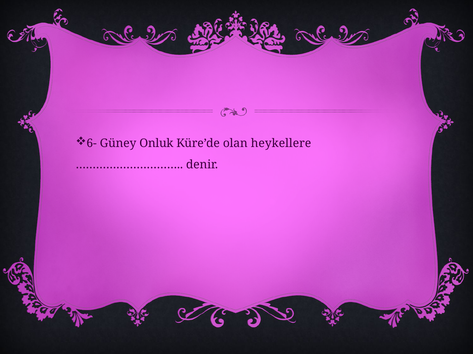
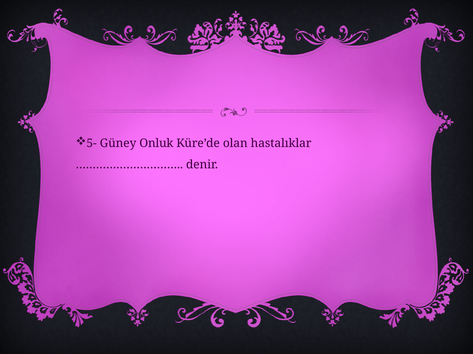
6-: 6- -> 5-
heykellere: heykellere -> hastalıklar
